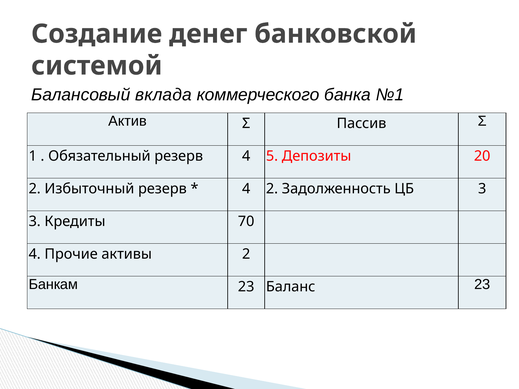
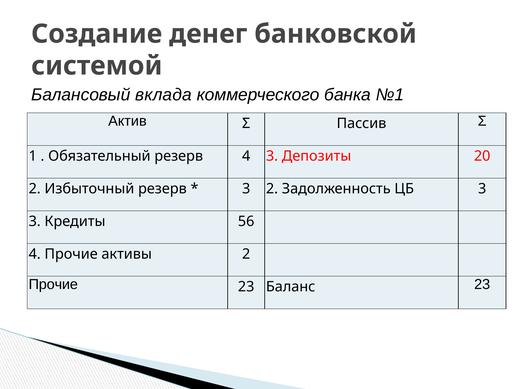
4 5: 5 -> 3
4 at (246, 189): 4 -> 3
70: 70 -> 56
Банкам at (53, 285): Банкам -> Прочие
